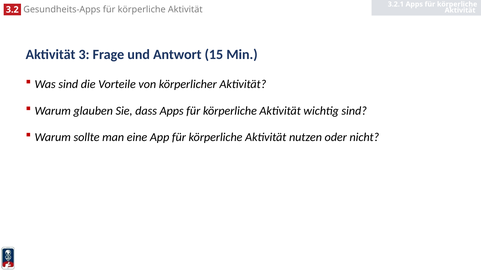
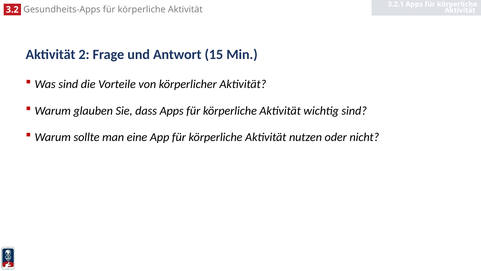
3: 3 -> 2
